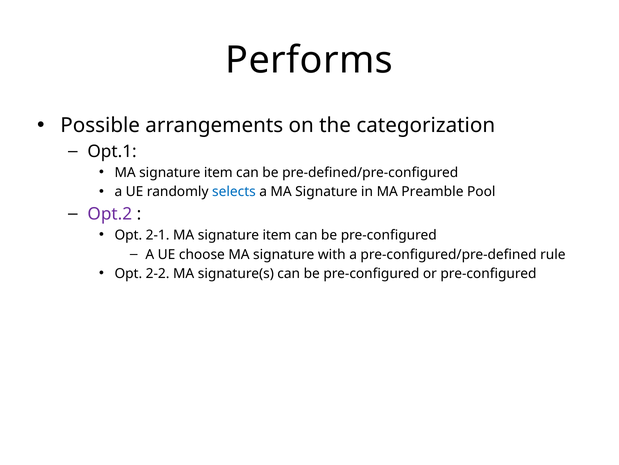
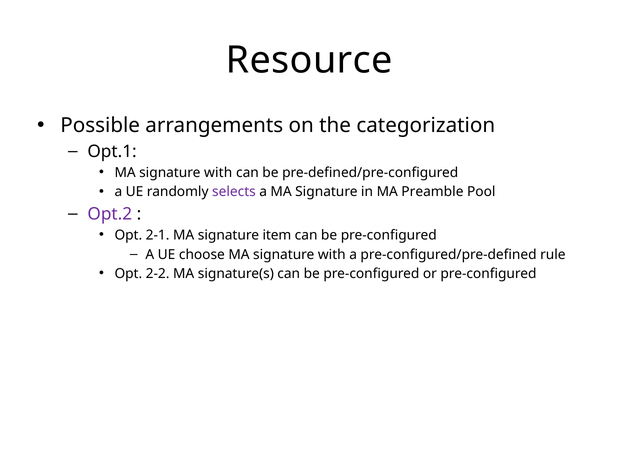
Performs: Performs -> Resource
item at (218, 172): item -> with
selects colour: blue -> purple
